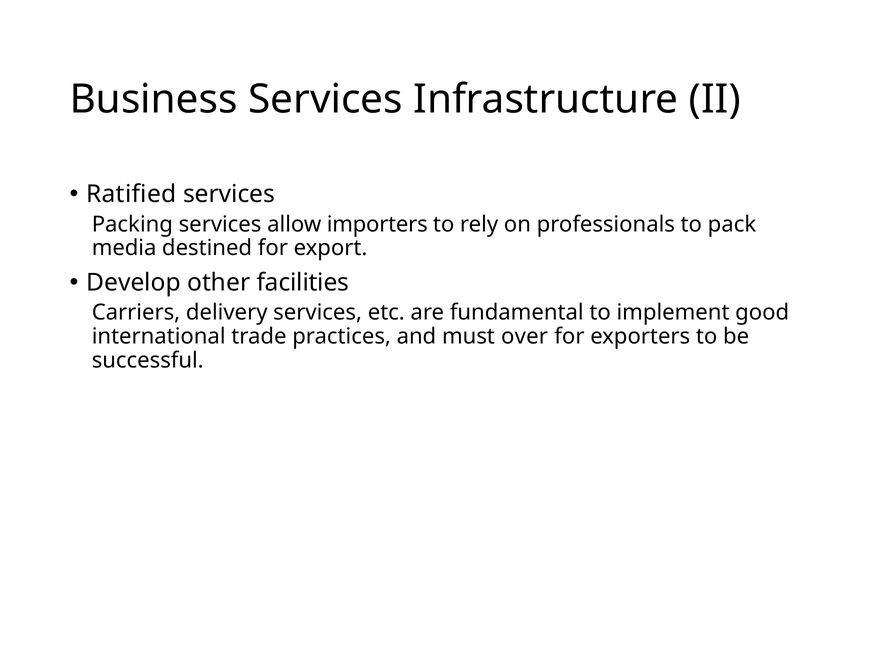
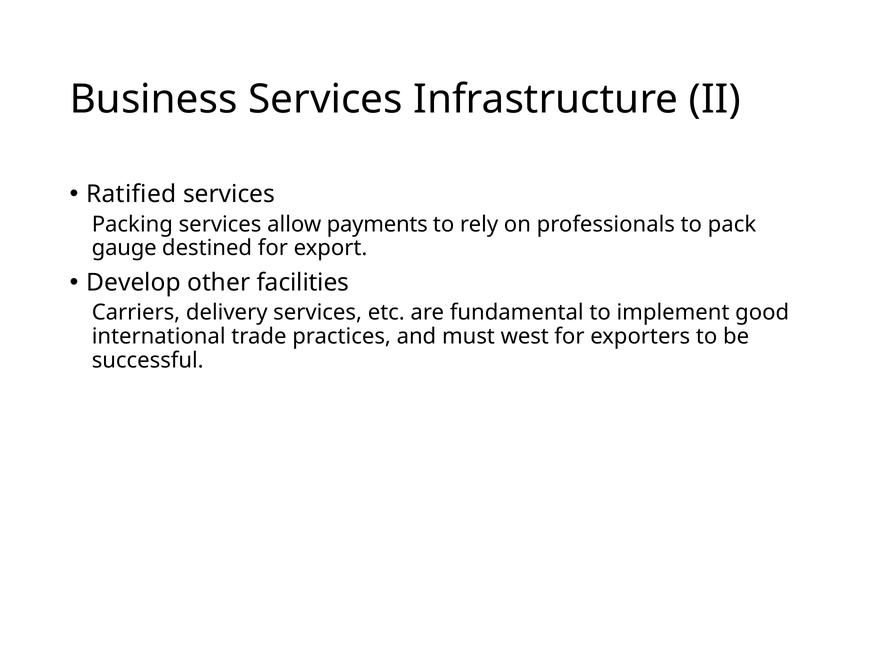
importers: importers -> payments
media: media -> gauge
over: over -> west
